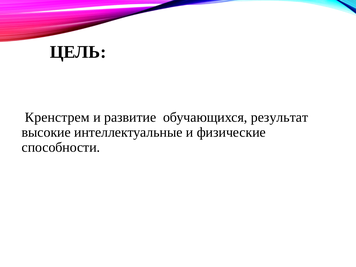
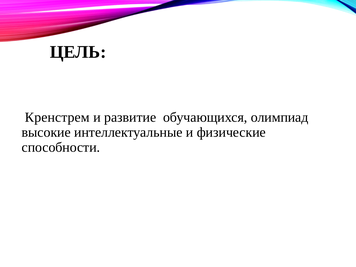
результат: результат -> олимпиад
